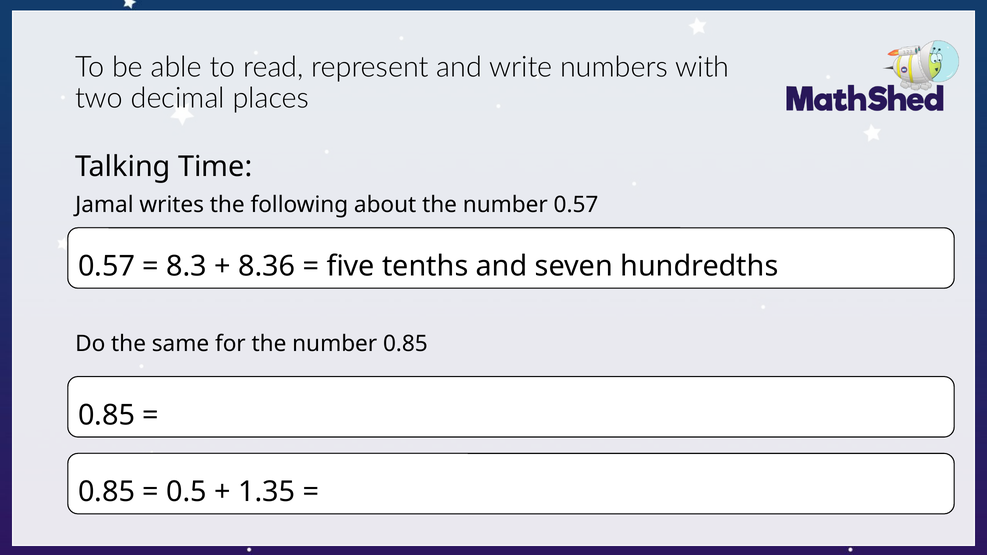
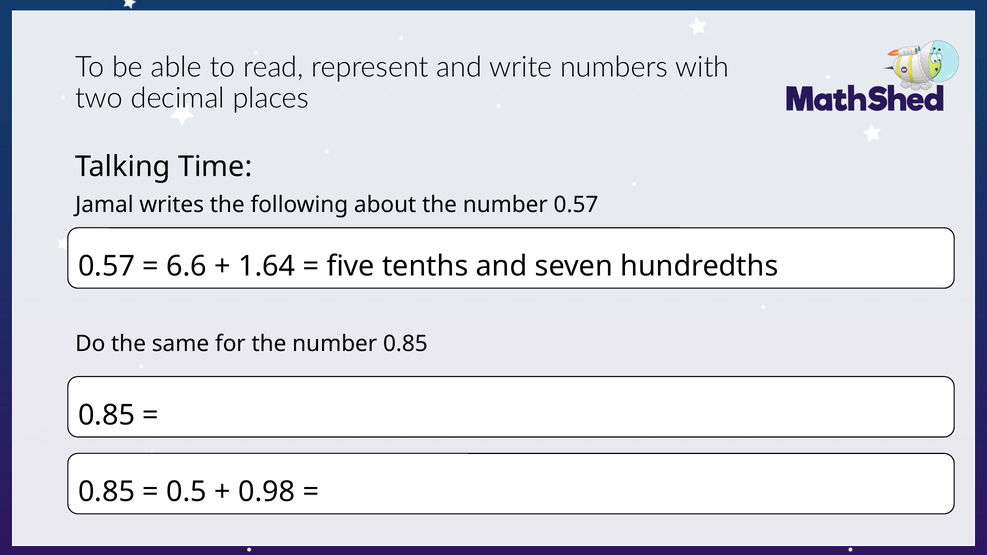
8.3: 8.3 -> 6.6
8.36: 8.36 -> 1.64
1.35: 1.35 -> 0.98
